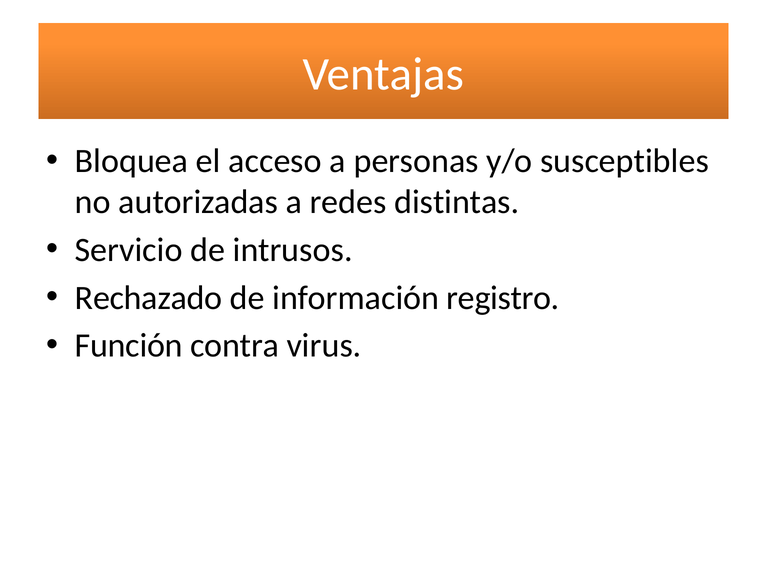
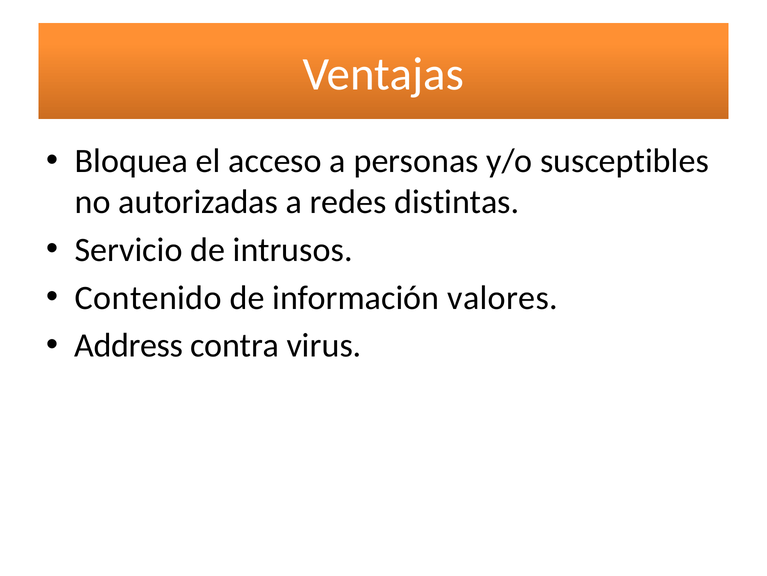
Rechazado: Rechazado -> Contenido
registro: registro -> valores
Función: Función -> Address
